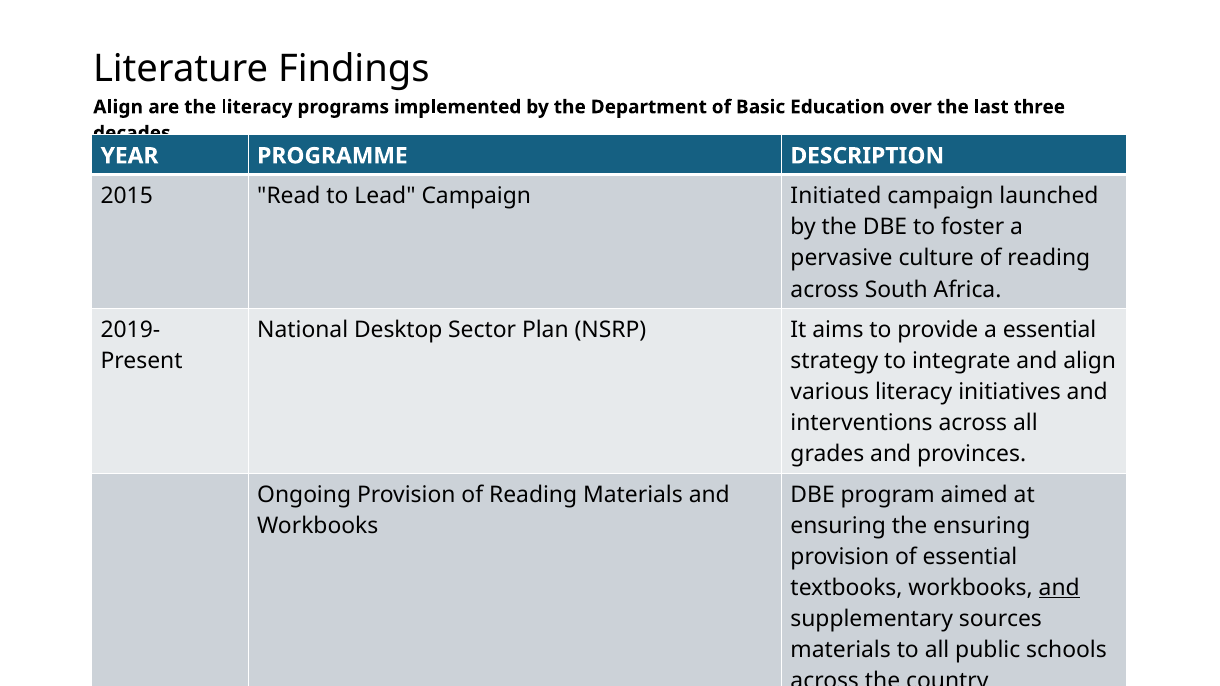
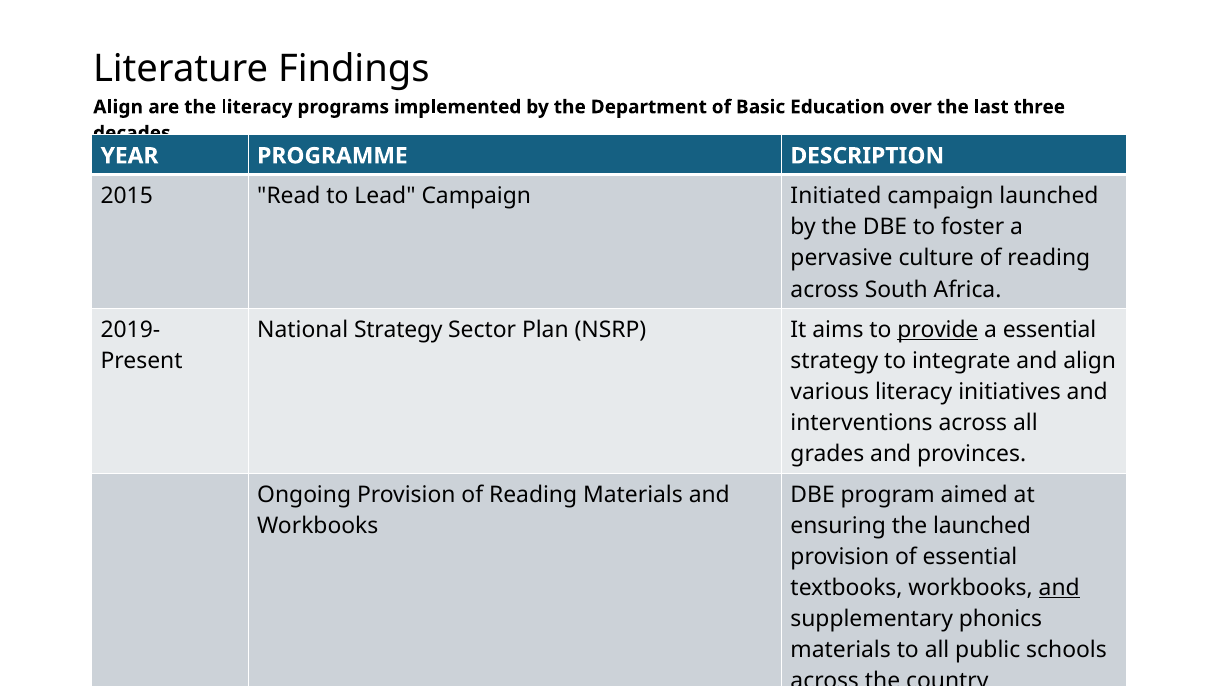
National Desktop: Desktop -> Strategy
provide underline: none -> present
the ensuring: ensuring -> launched
supplementary sources: sources -> phonics
